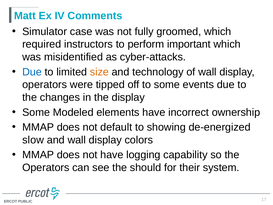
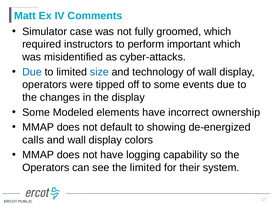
size colour: orange -> blue
slow: slow -> calls
the should: should -> limited
